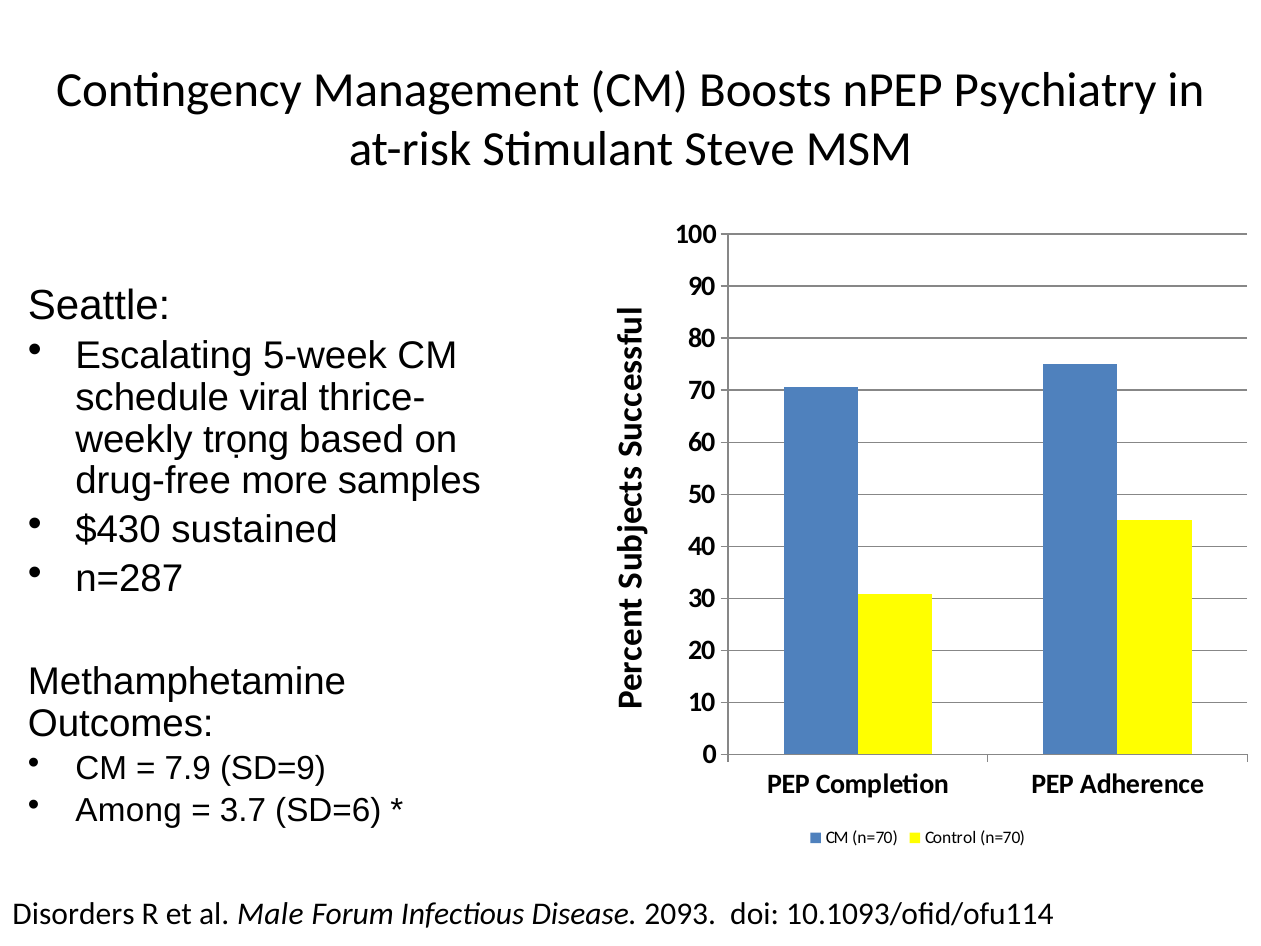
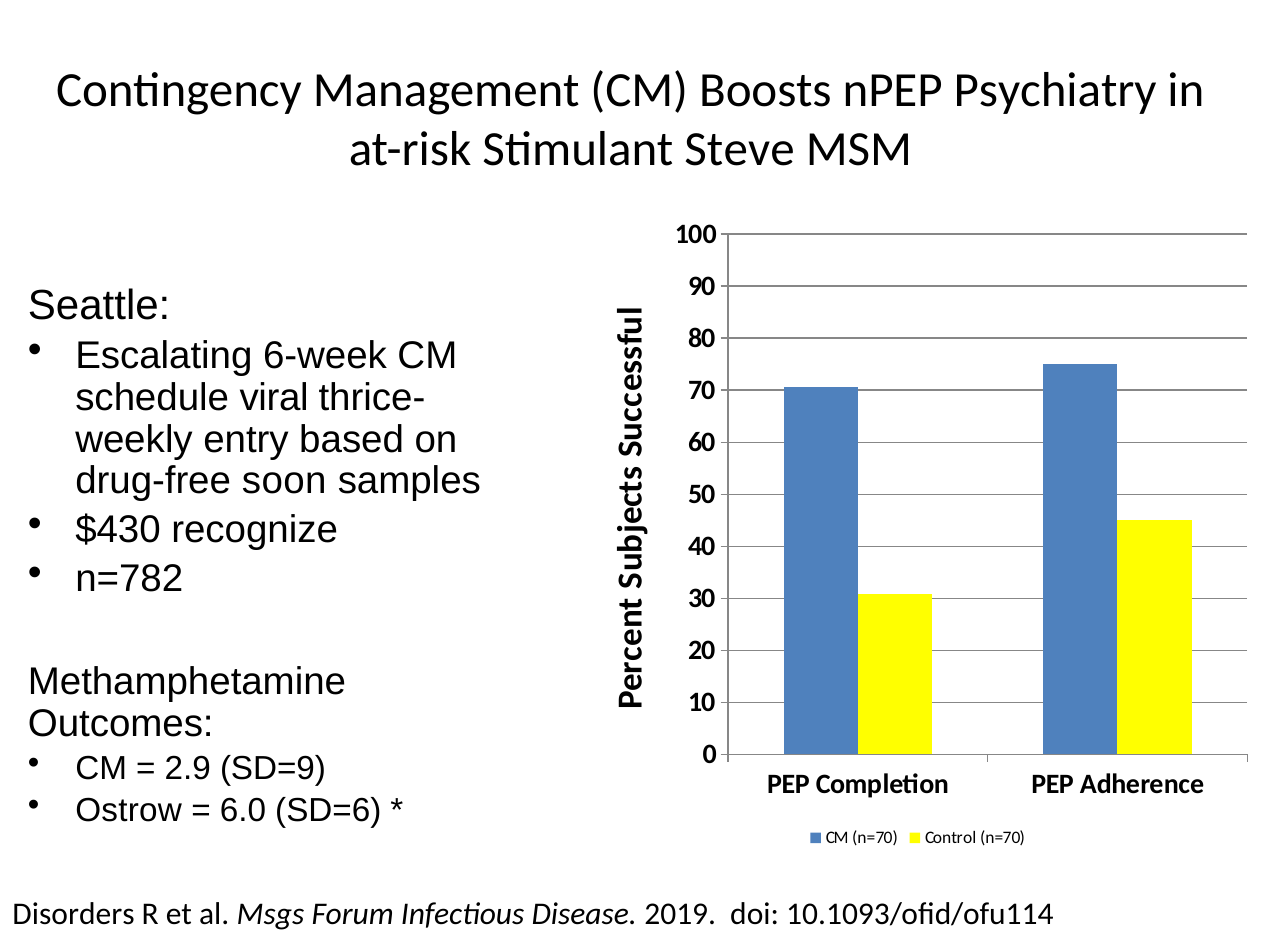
5-week: 5-week -> 6-week
trọng: trọng -> entry
more: more -> soon
sustained: sustained -> recognize
n=287: n=287 -> n=782
7.9: 7.9 -> 2.9
Among: Among -> Ostrow
3.7: 3.7 -> 6.0
Male: Male -> Msgs
2093: 2093 -> 2019
